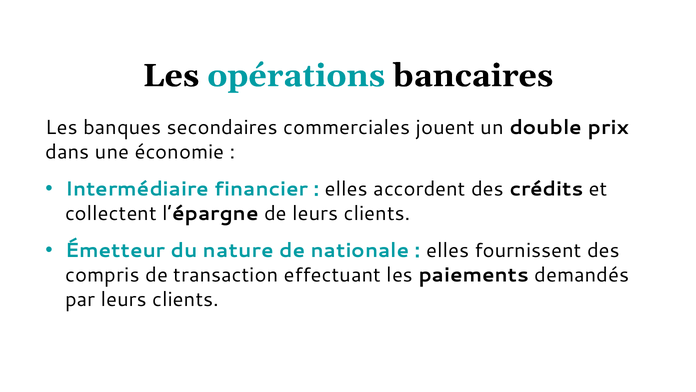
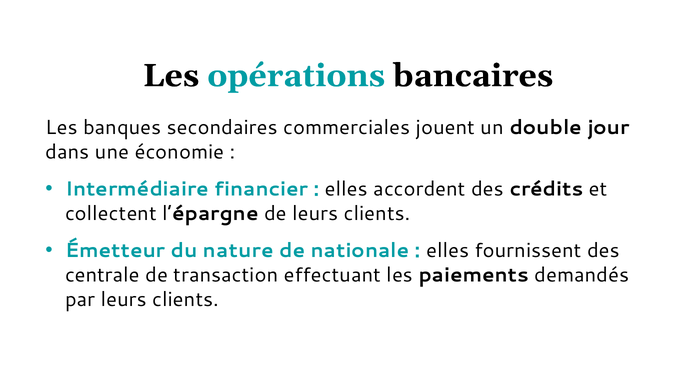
prix: prix -> jour
compris: compris -> centrale
